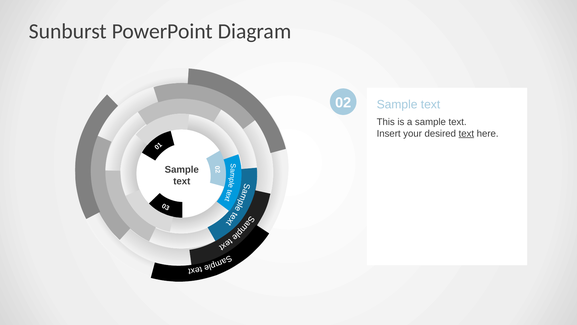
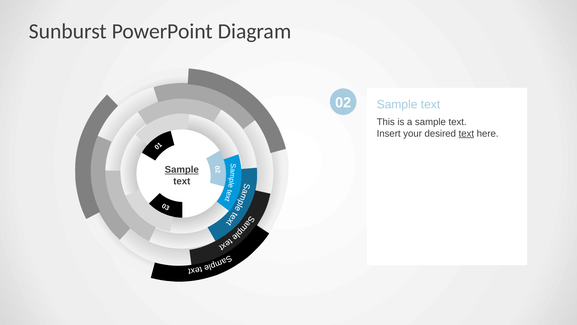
Sample at (182, 170) underline: none -> present
